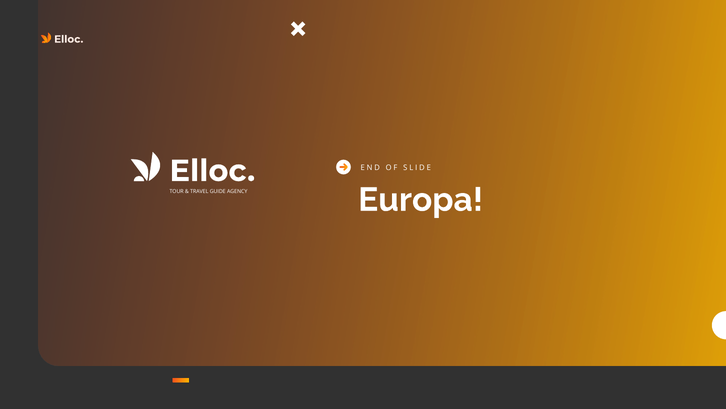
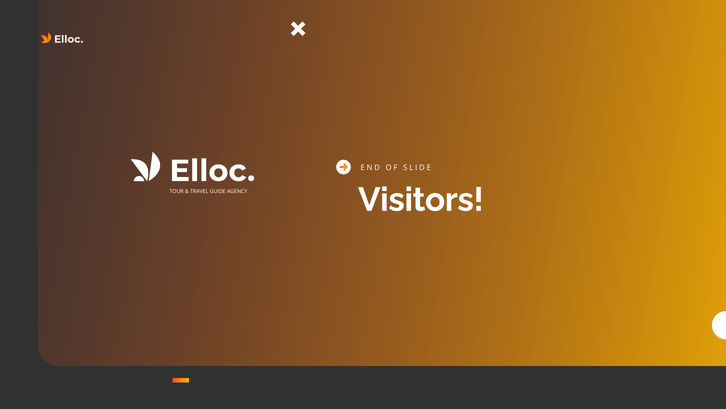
Europa: Europa -> Visitors
